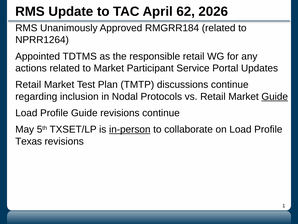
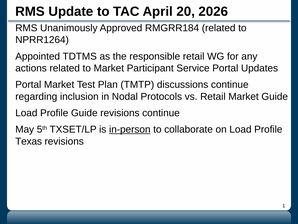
62: 62 -> 20
Retail at (28, 85): Retail -> Portal
Guide at (275, 96) underline: present -> none
